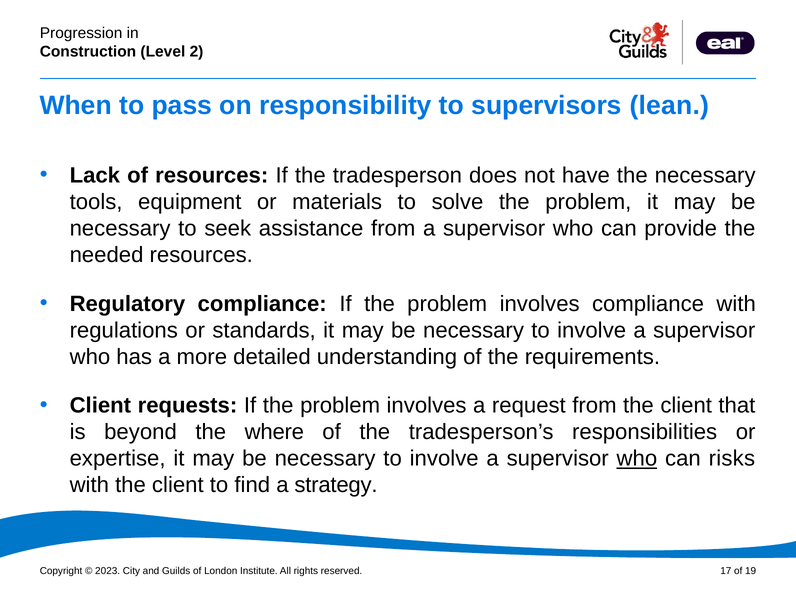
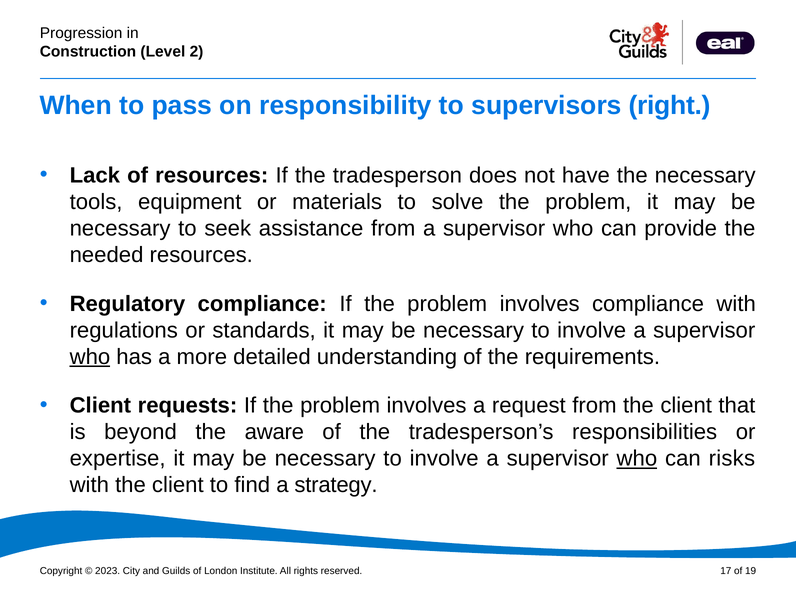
lean: lean -> right
who at (90, 357) underline: none -> present
where: where -> aware
